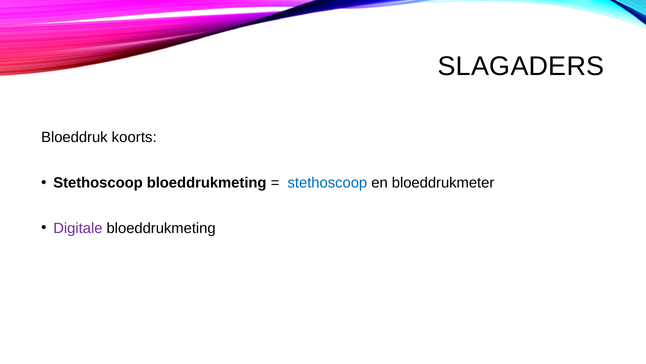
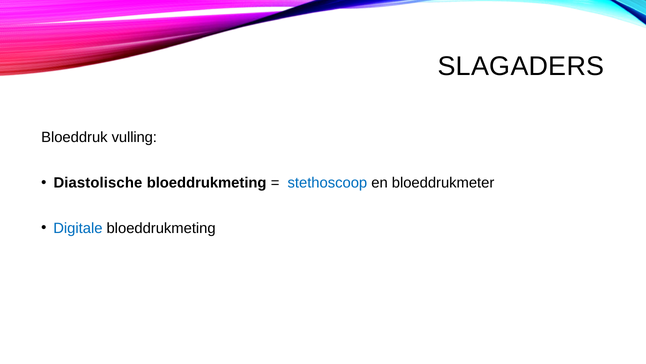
koorts: koorts -> vulling
Stethoscoop at (98, 182): Stethoscoop -> Diastolische
Digitale colour: purple -> blue
